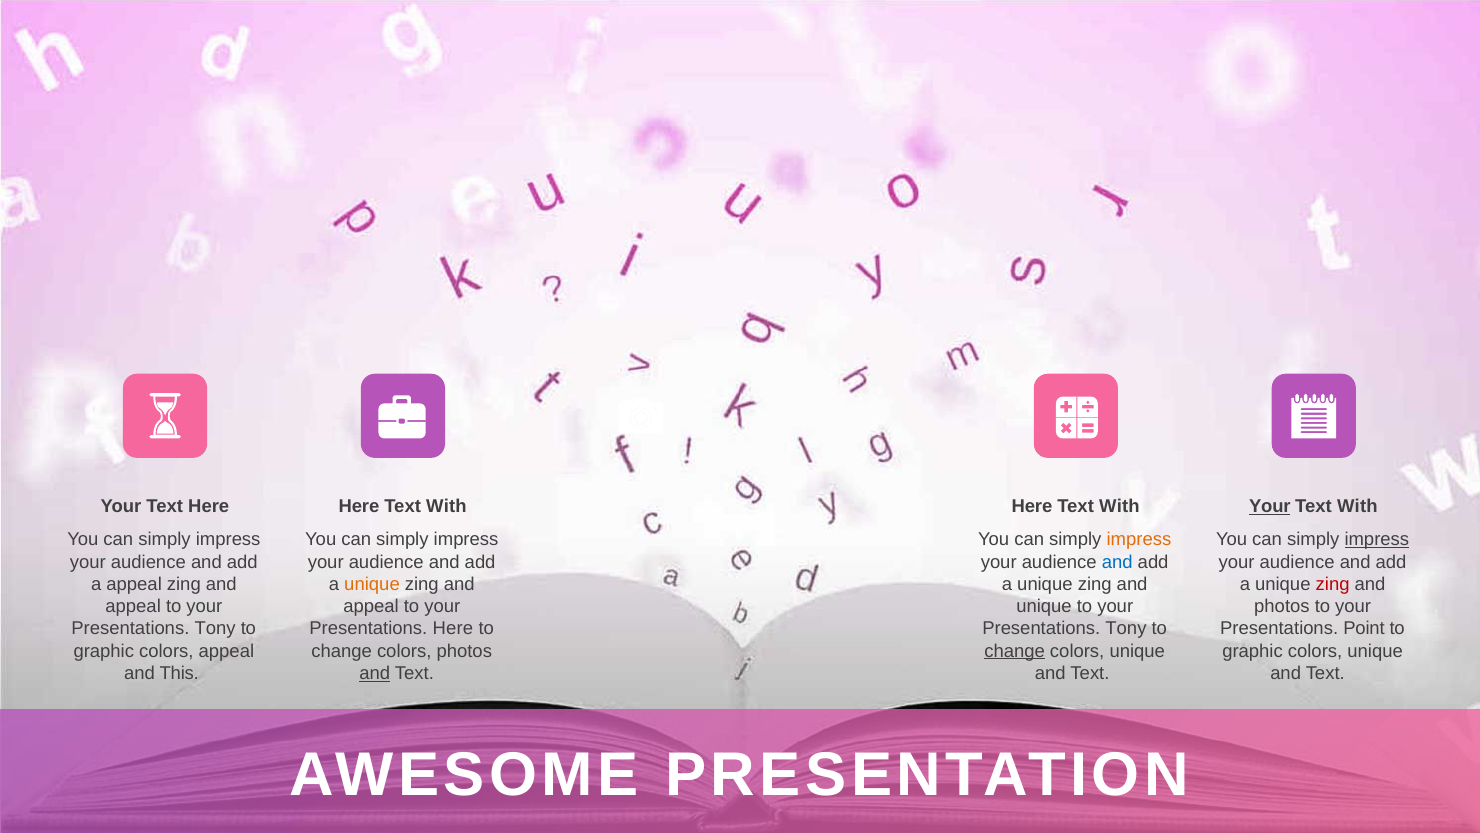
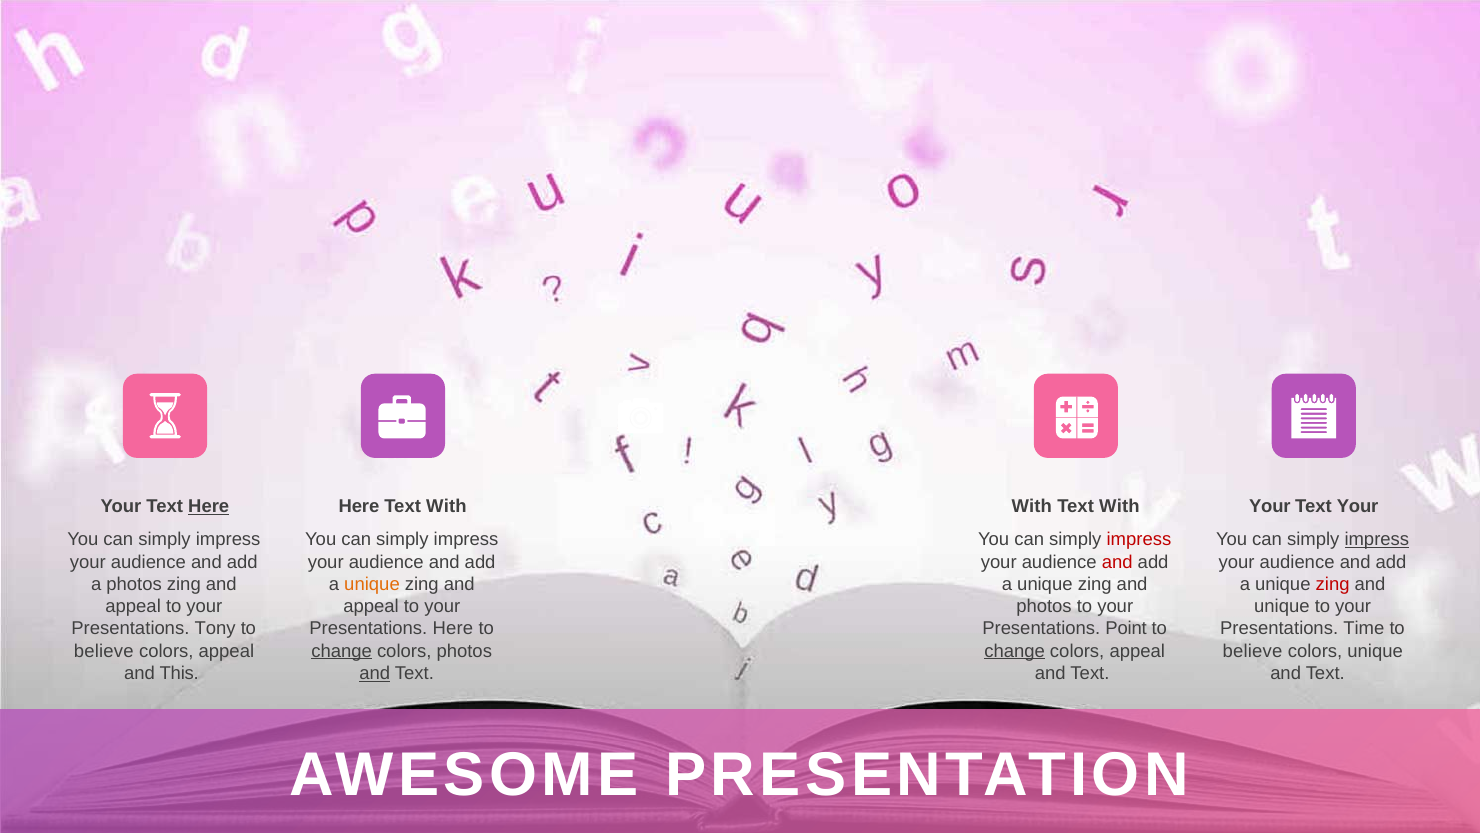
Here at (209, 506) underline: none -> present
Here at (1032, 506): Here -> With
Your at (1270, 506) underline: present -> none
With at (1357, 506): With -> Your
impress at (1139, 540) colour: orange -> red
and at (1117, 562) colour: blue -> red
a appeal: appeal -> photos
unique at (1044, 606): unique -> photos
photos at (1282, 606): photos -> unique
Tony at (1126, 628): Tony -> Point
Point: Point -> Time
graphic at (104, 651): graphic -> believe
change at (342, 651) underline: none -> present
unique at (1137, 651): unique -> appeal
graphic at (1253, 651): graphic -> believe
